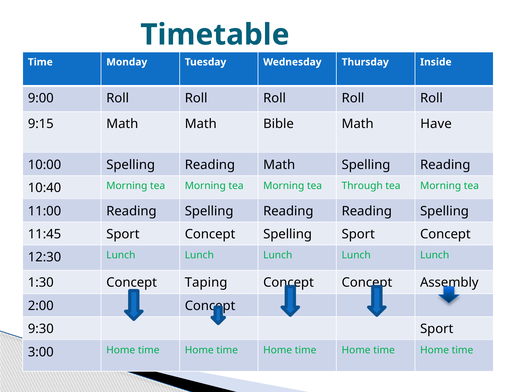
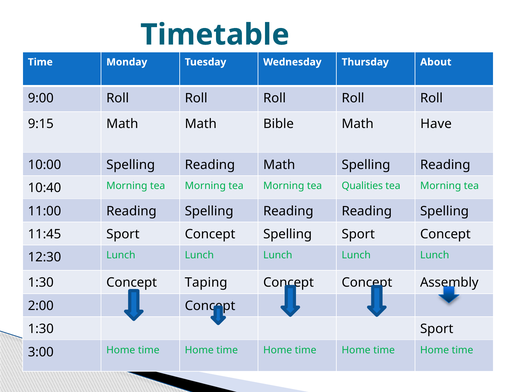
Inside: Inside -> About
Through: Through -> Qualities
9:30 at (41, 329): 9:30 -> 1:30
